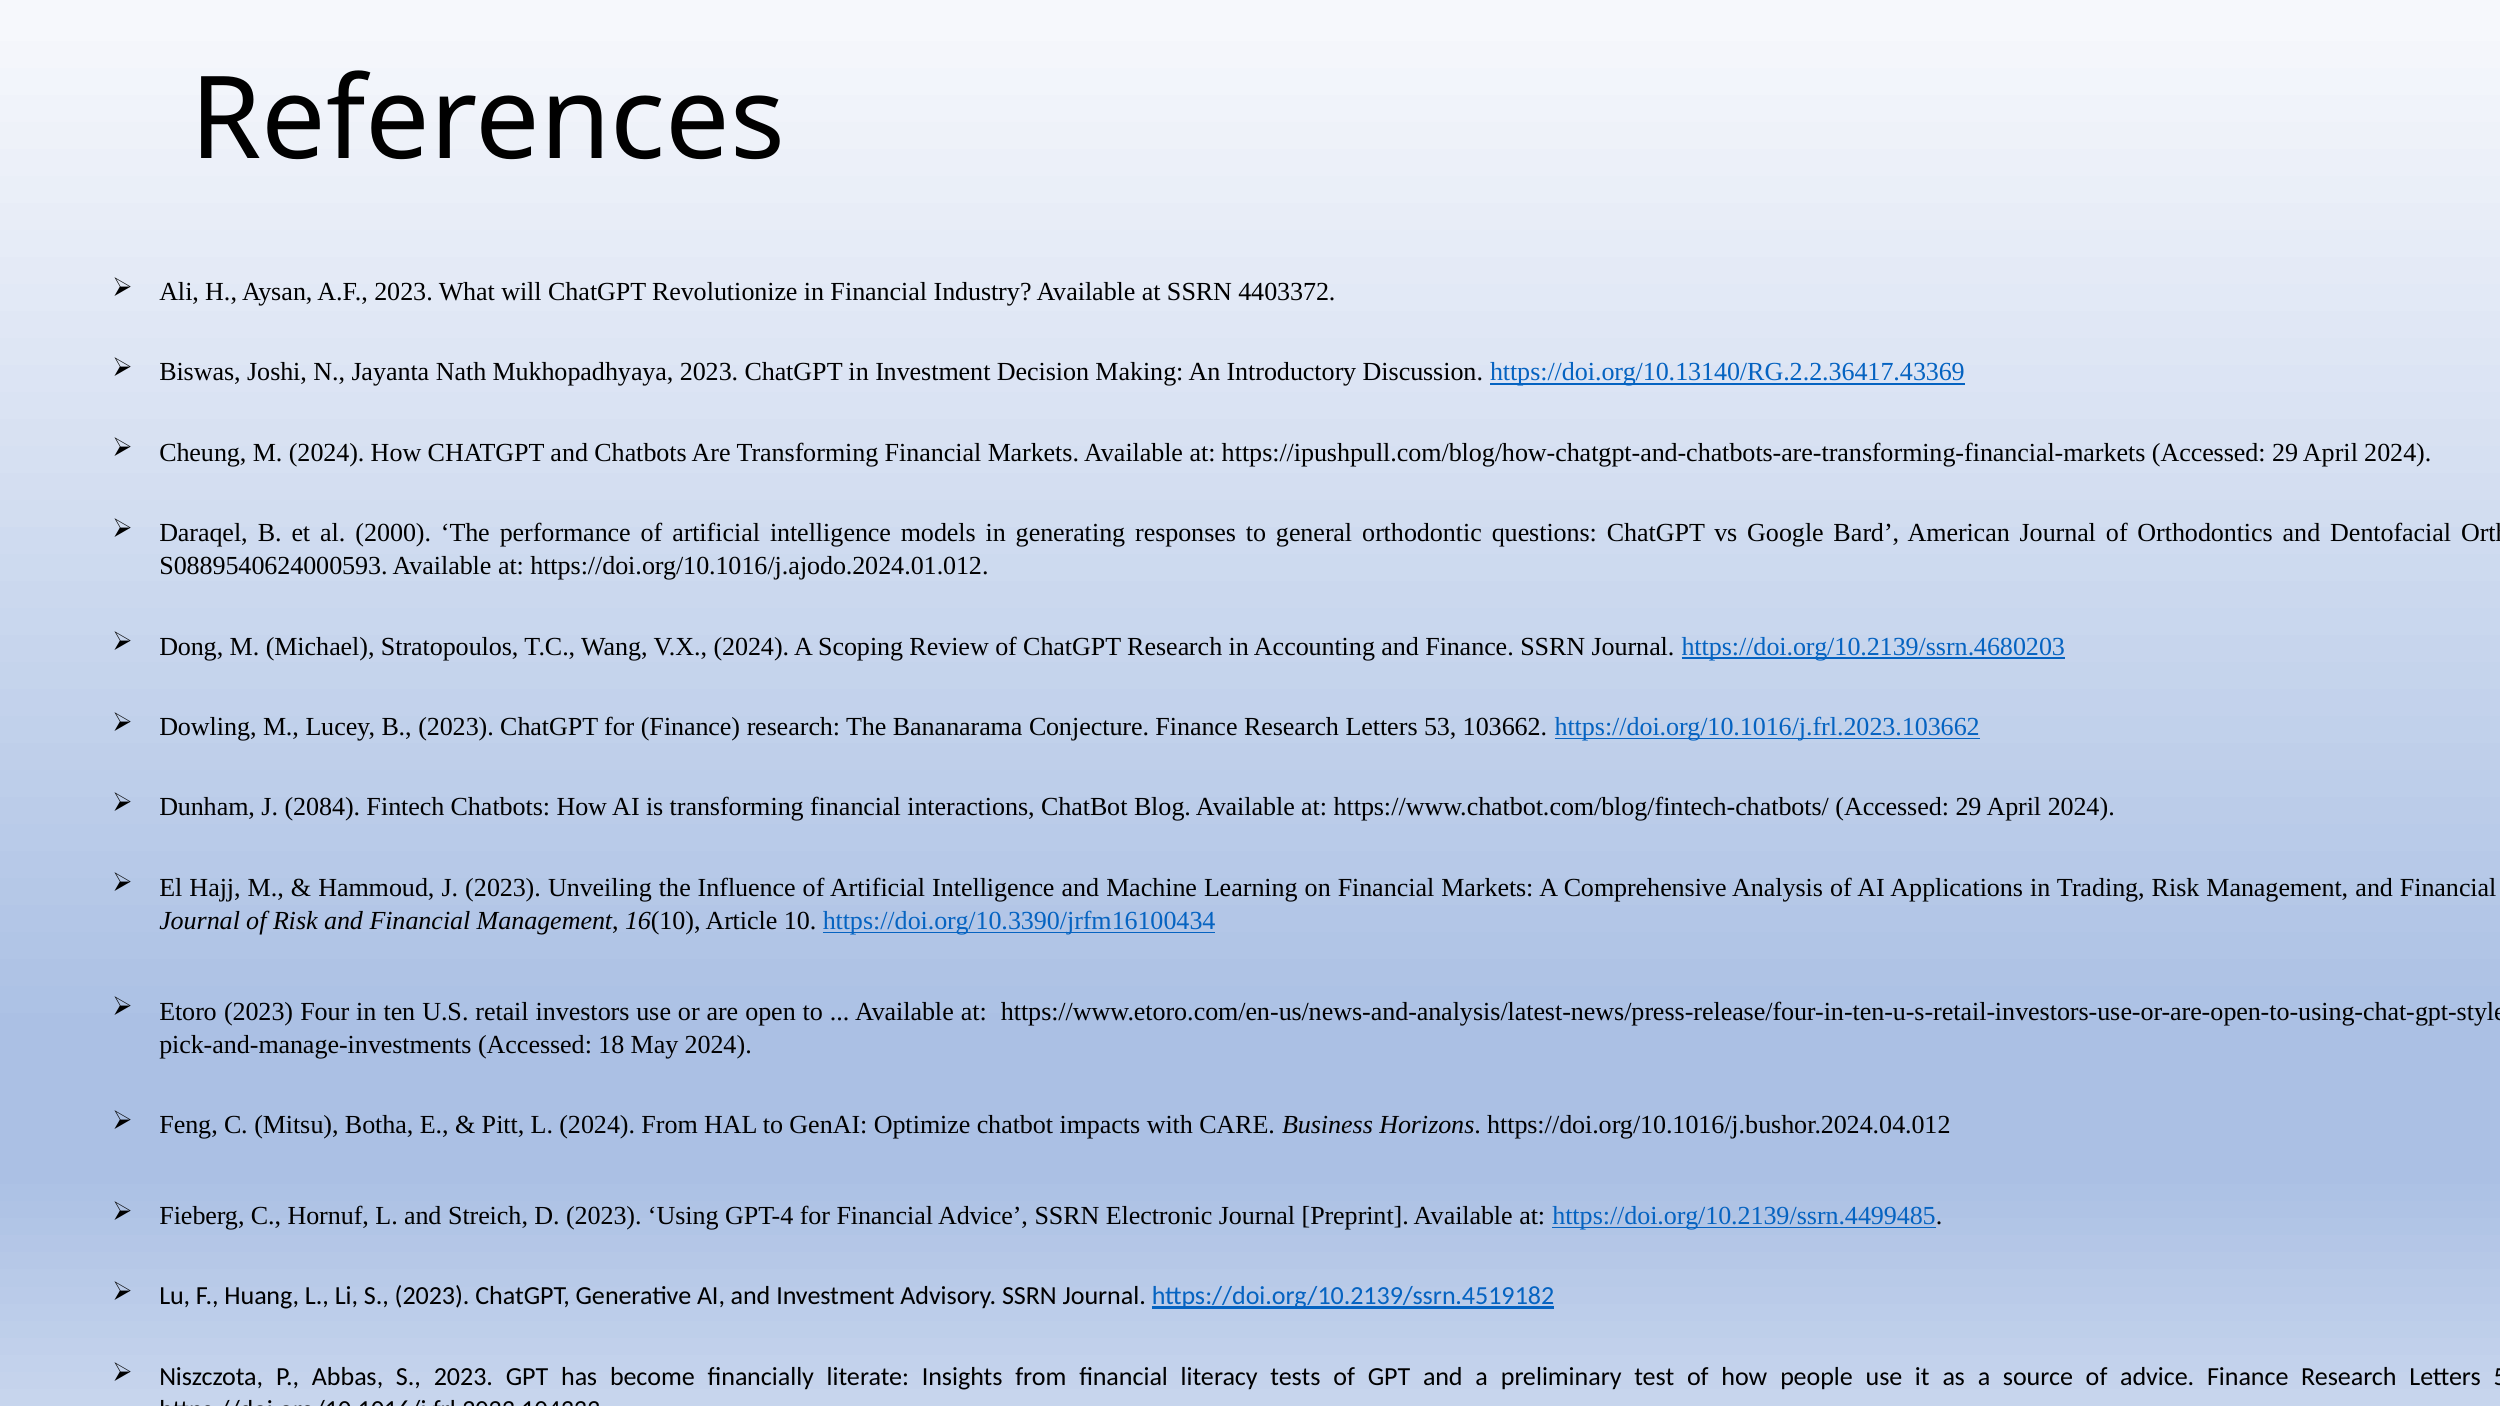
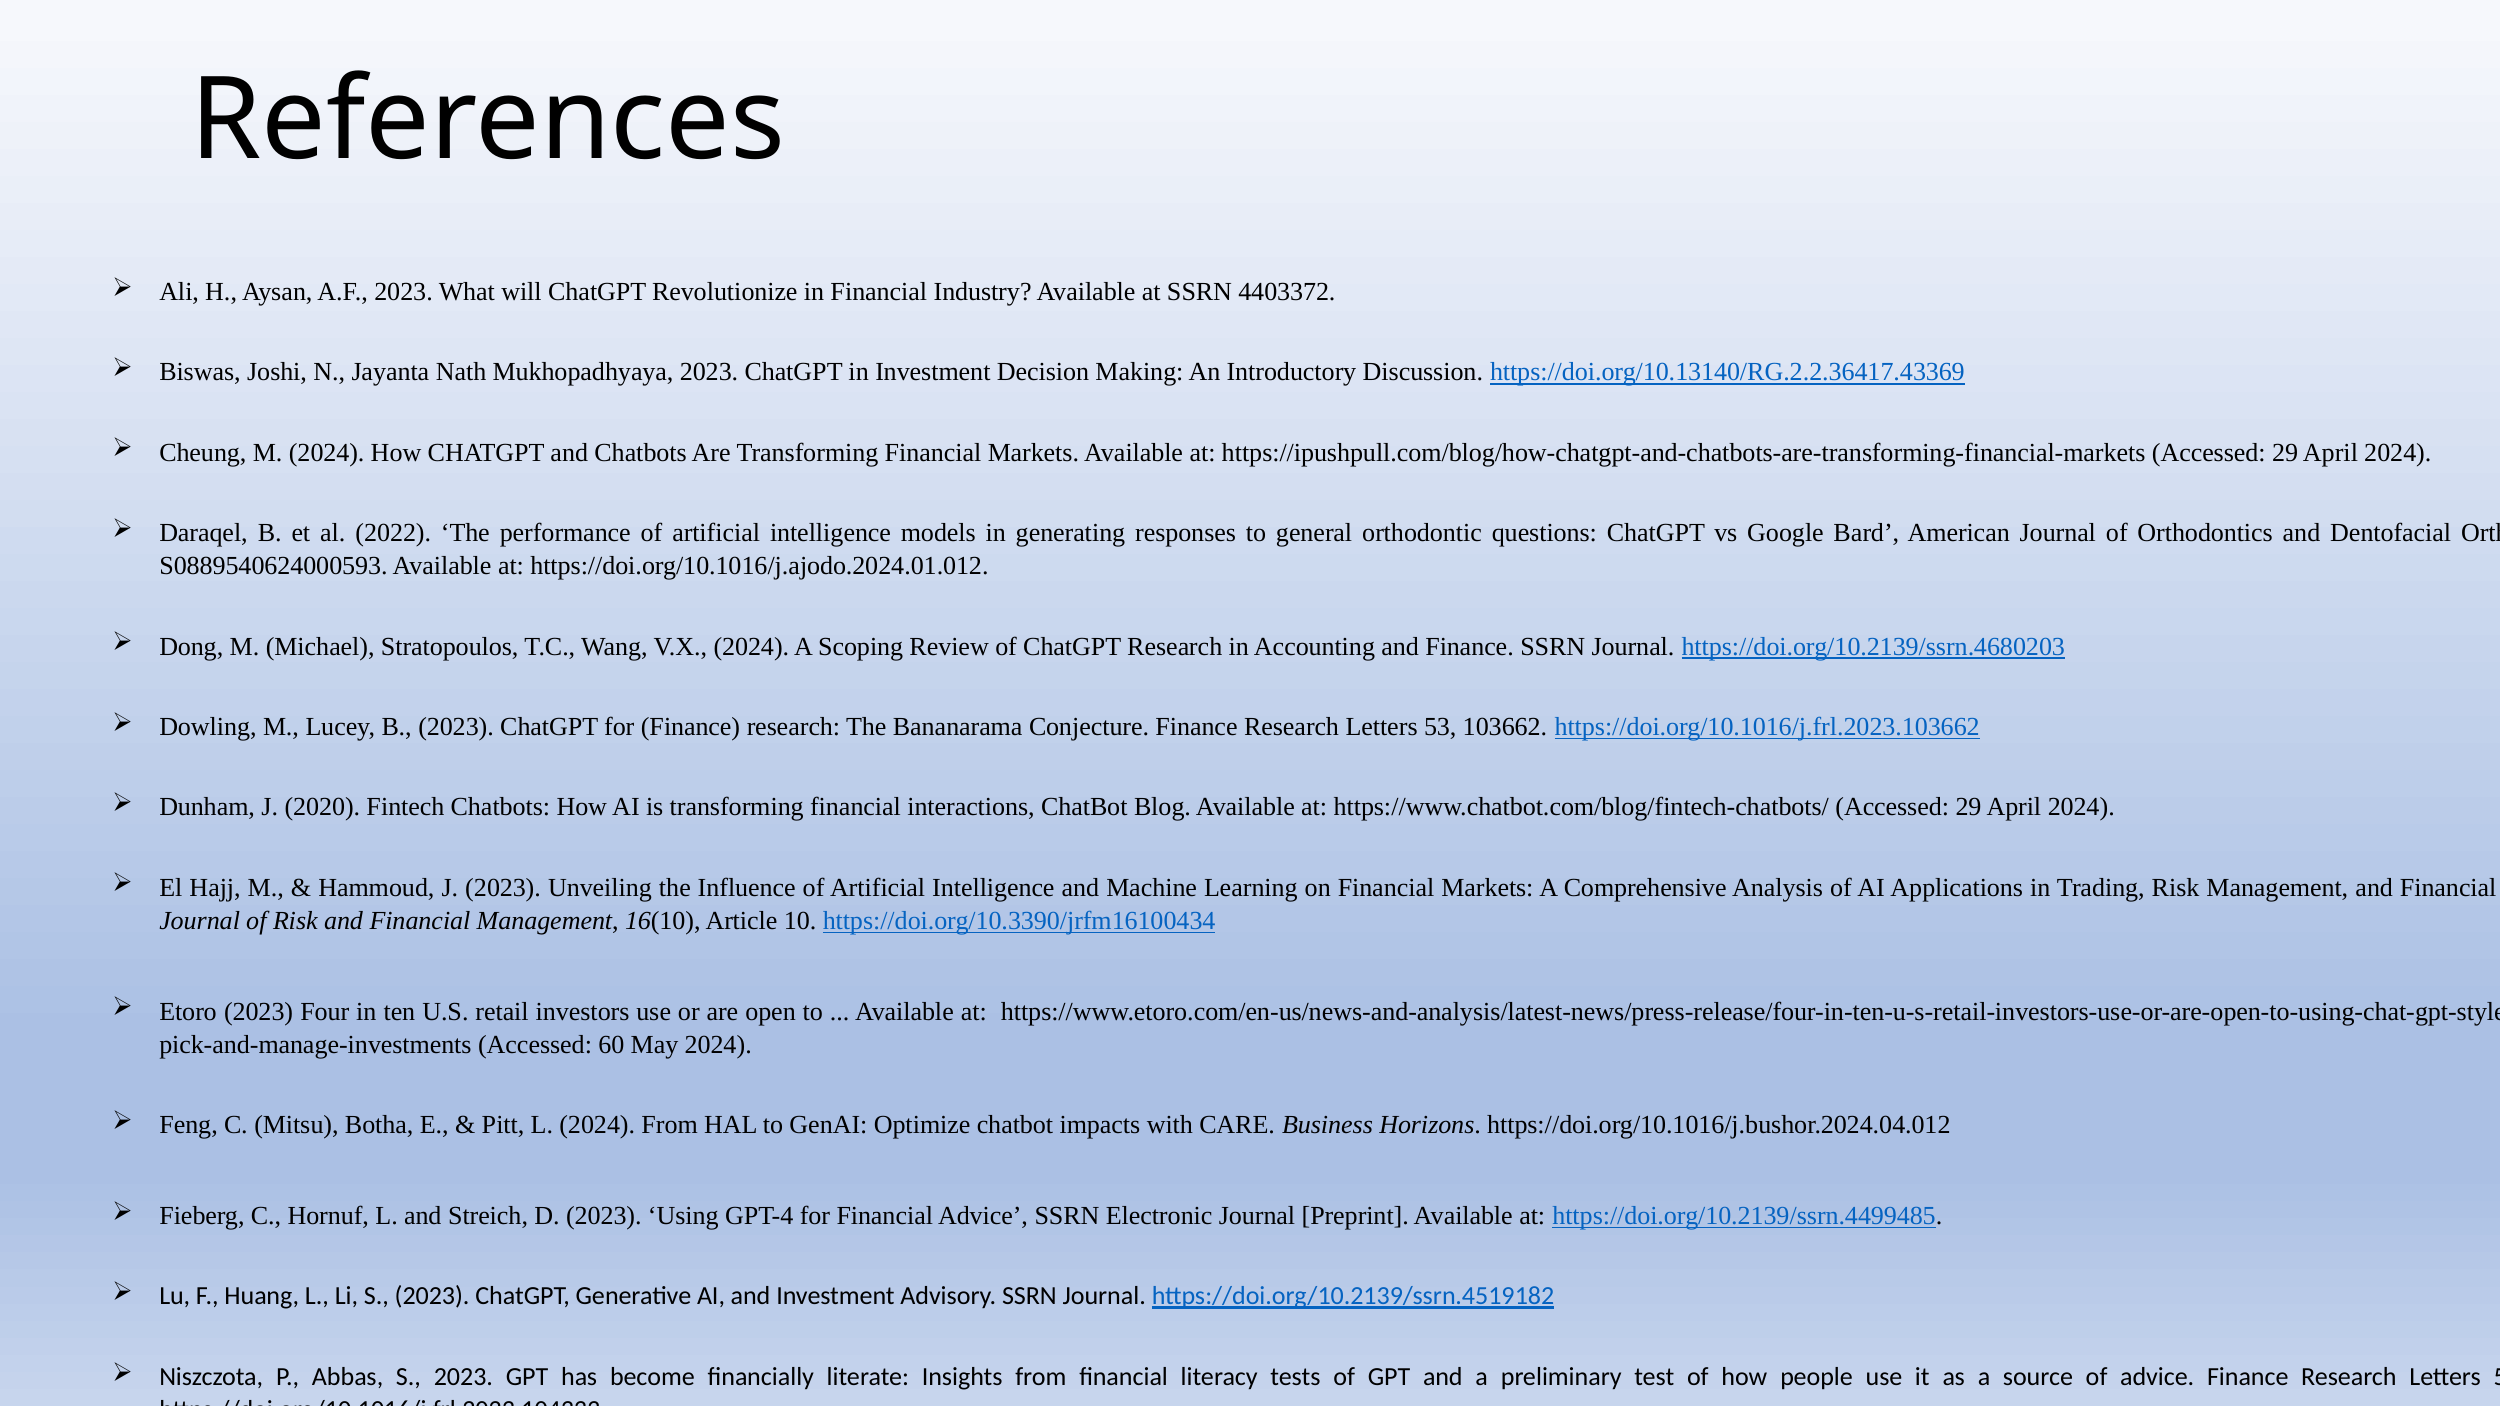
2000: 2000 -> 2022
2084: 2084 -> 2020
18: 18 -> 60
